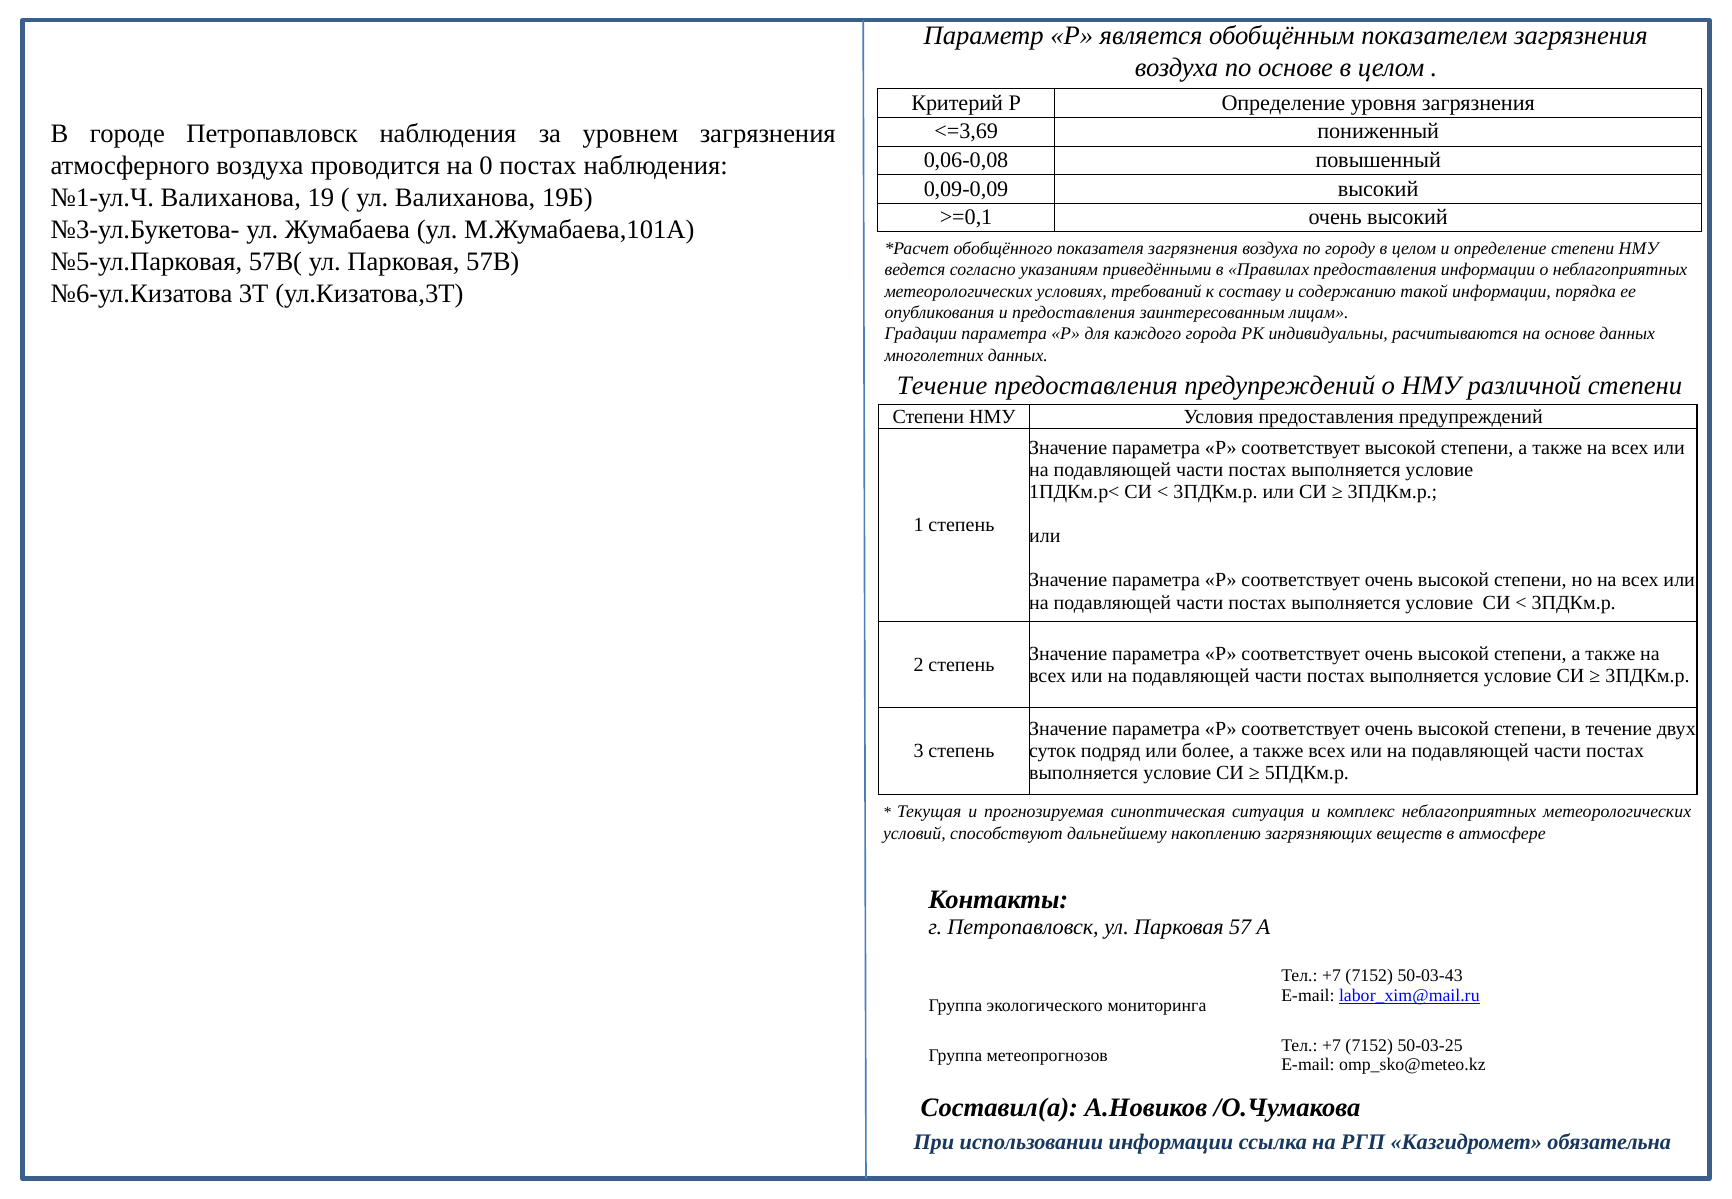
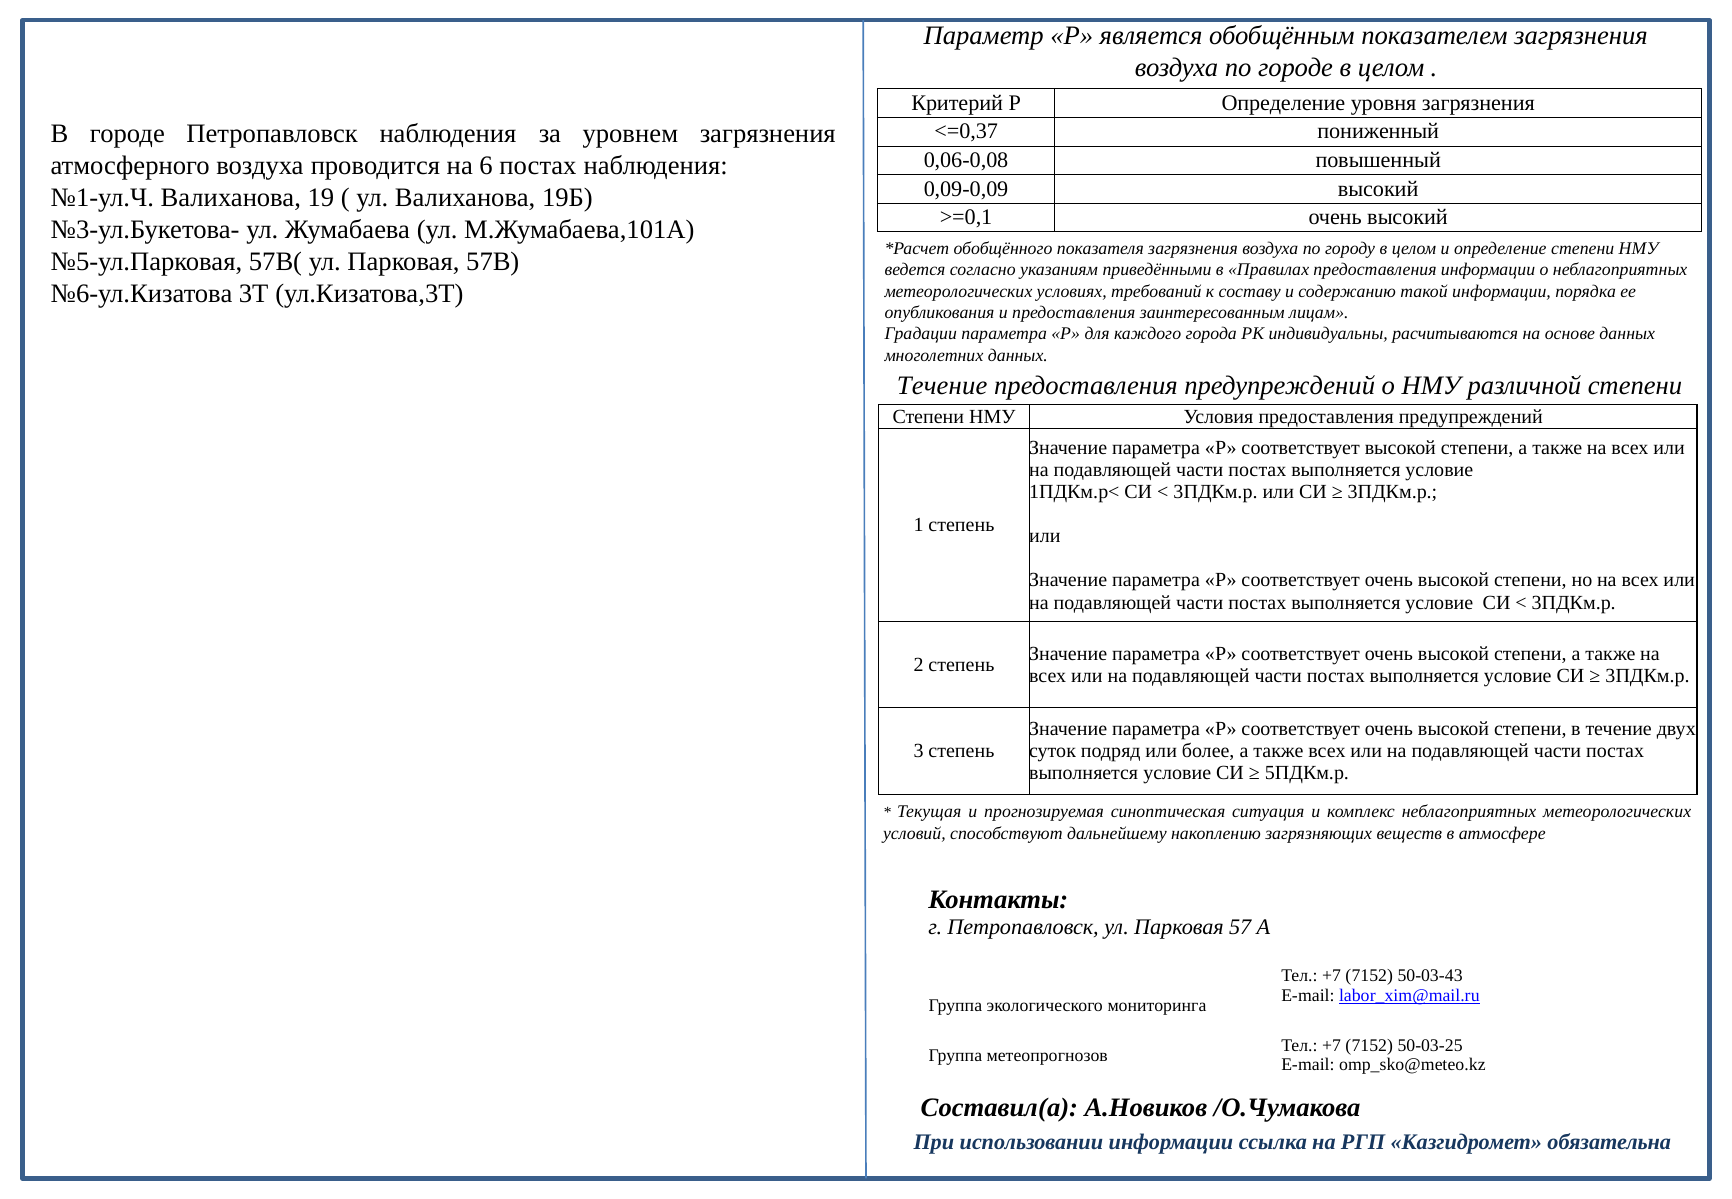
по основе: основе -> городе
<=3,69: <=3,69 -> <=0,37
0: 0 -> 6
